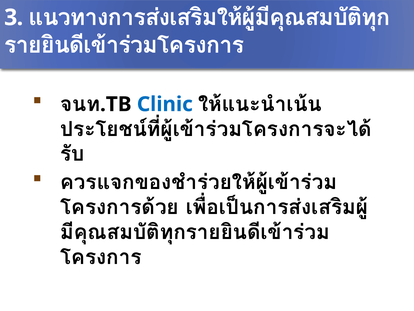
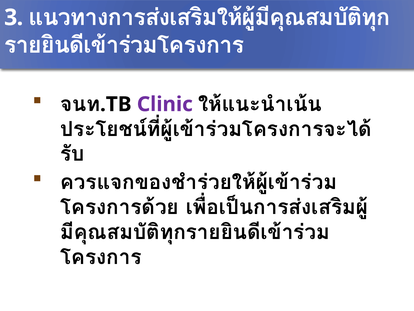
Clinic colour: blue -> purple
